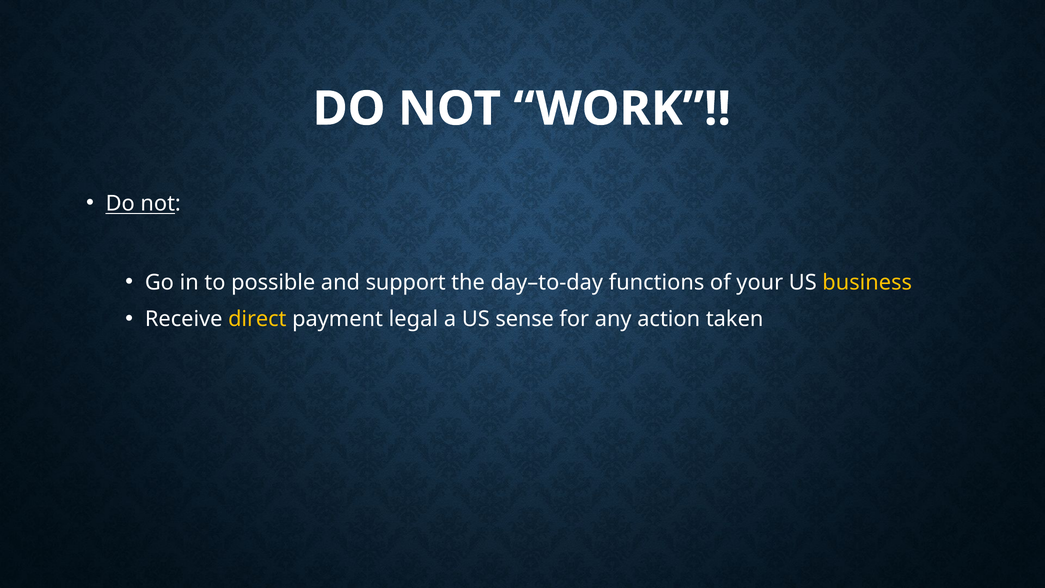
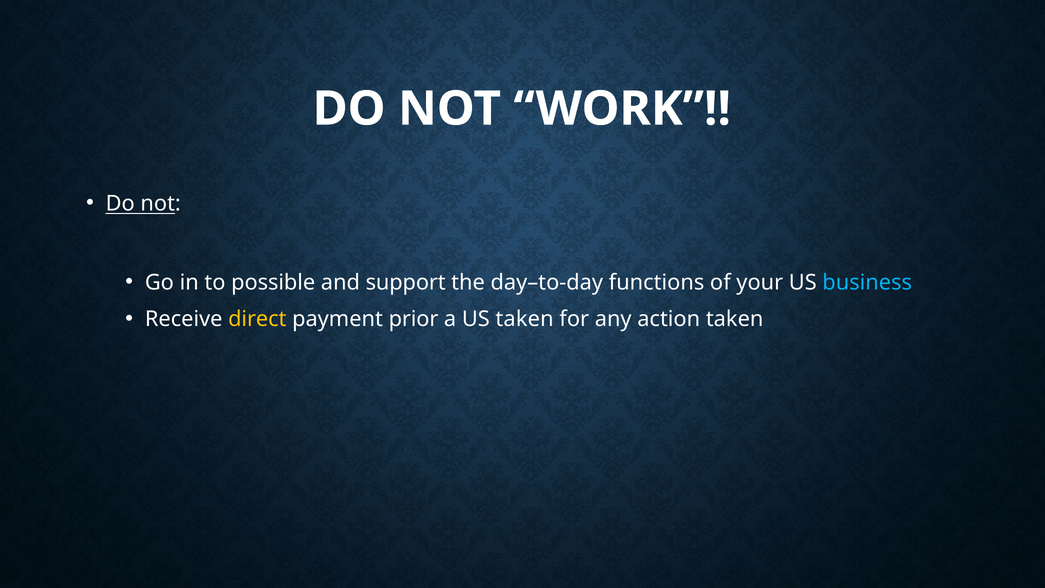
business colour: yellow -> light blue
legal: legal -> prior
US sense: sense -> taken
